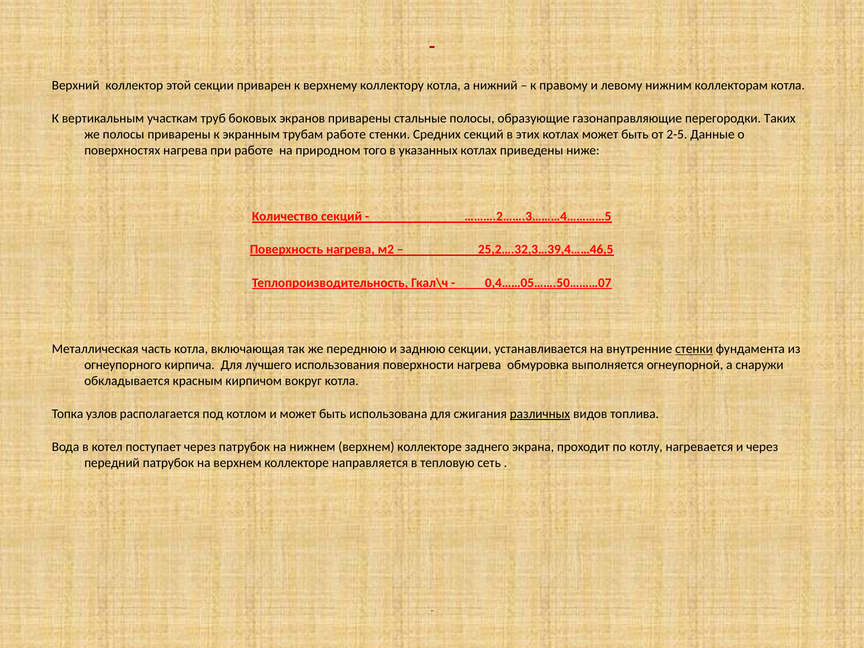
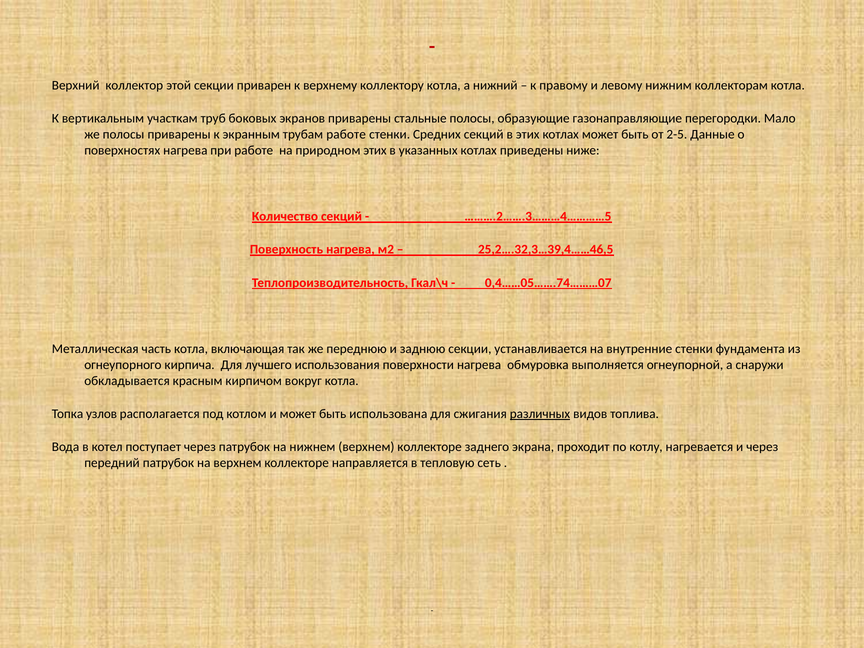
Таких: Таких -> Мало
природном того: того -> этих
0,4……05…….50………07: 0,4……05…….50………07 -> 0,4……05…….74………07
стенки at (694, 349) underline: present -> none
